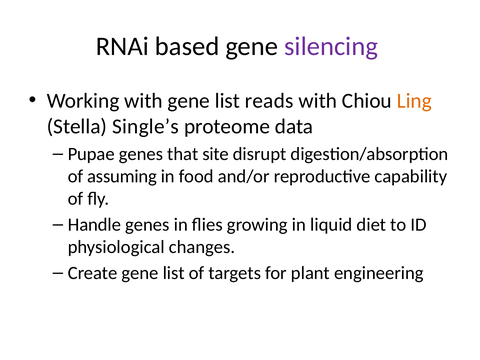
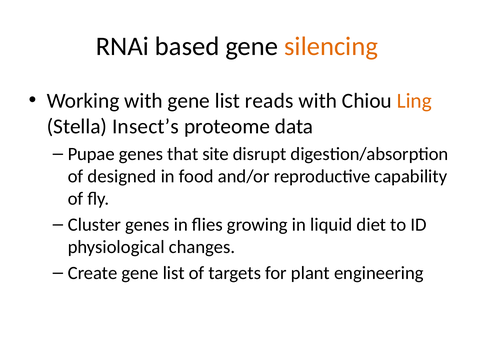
silencing colour: purple -> orange
Single’s: Single’s -> Insect’s
assuming: assuming -> designed
Handle: Handle -> Cluster
